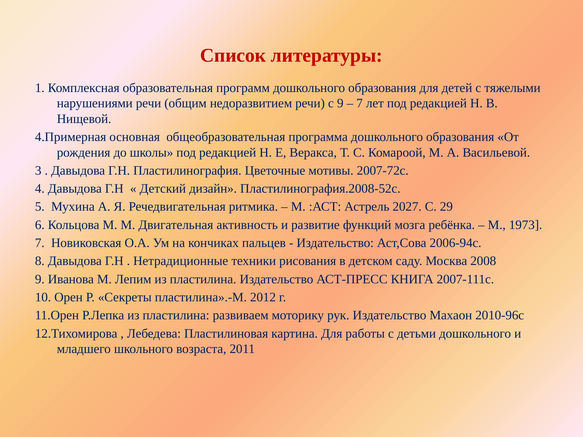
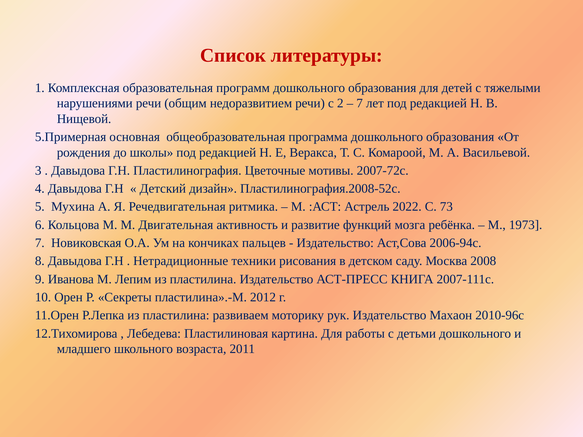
с 9: 9 -> 2
4.Примерная: 4.Примерная -> 5.Примерная
2027: 2027 -> 2022
29: 29 -> 73
